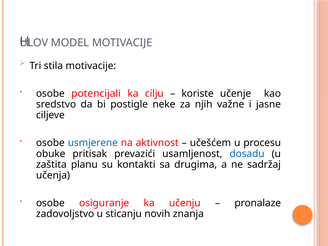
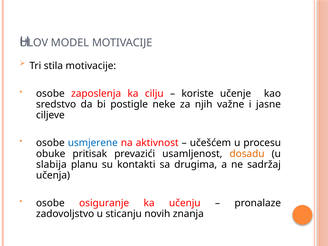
potencijali: potencijali -> zaposlenja
dosadu colour: blue -> orange
zaštita: zaštita -> slabija
